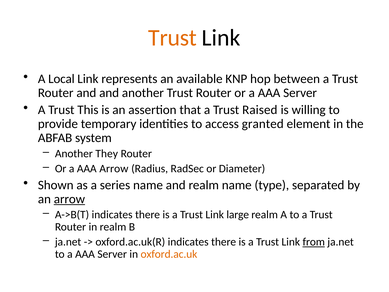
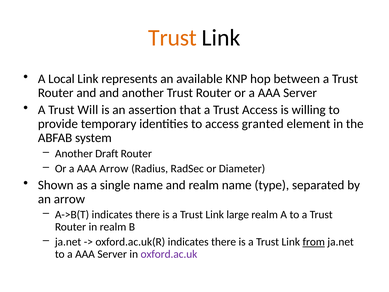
This: This -> Will
Trust Raised: Raised -> Access
They: They -> Draft
series: series -> single
arrow at (69, 199) underline: present -> none
oxford.ac.uk colour: orange -> purple
